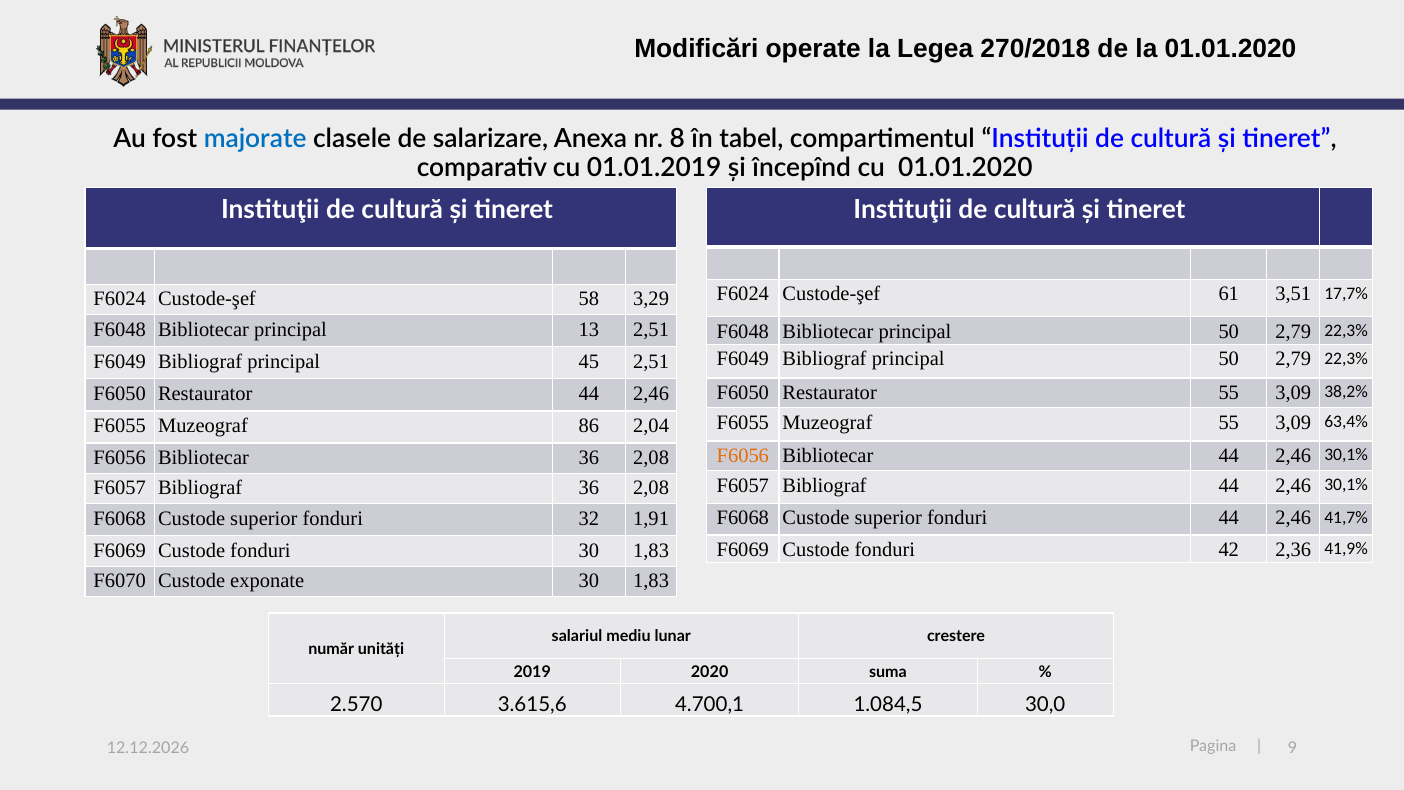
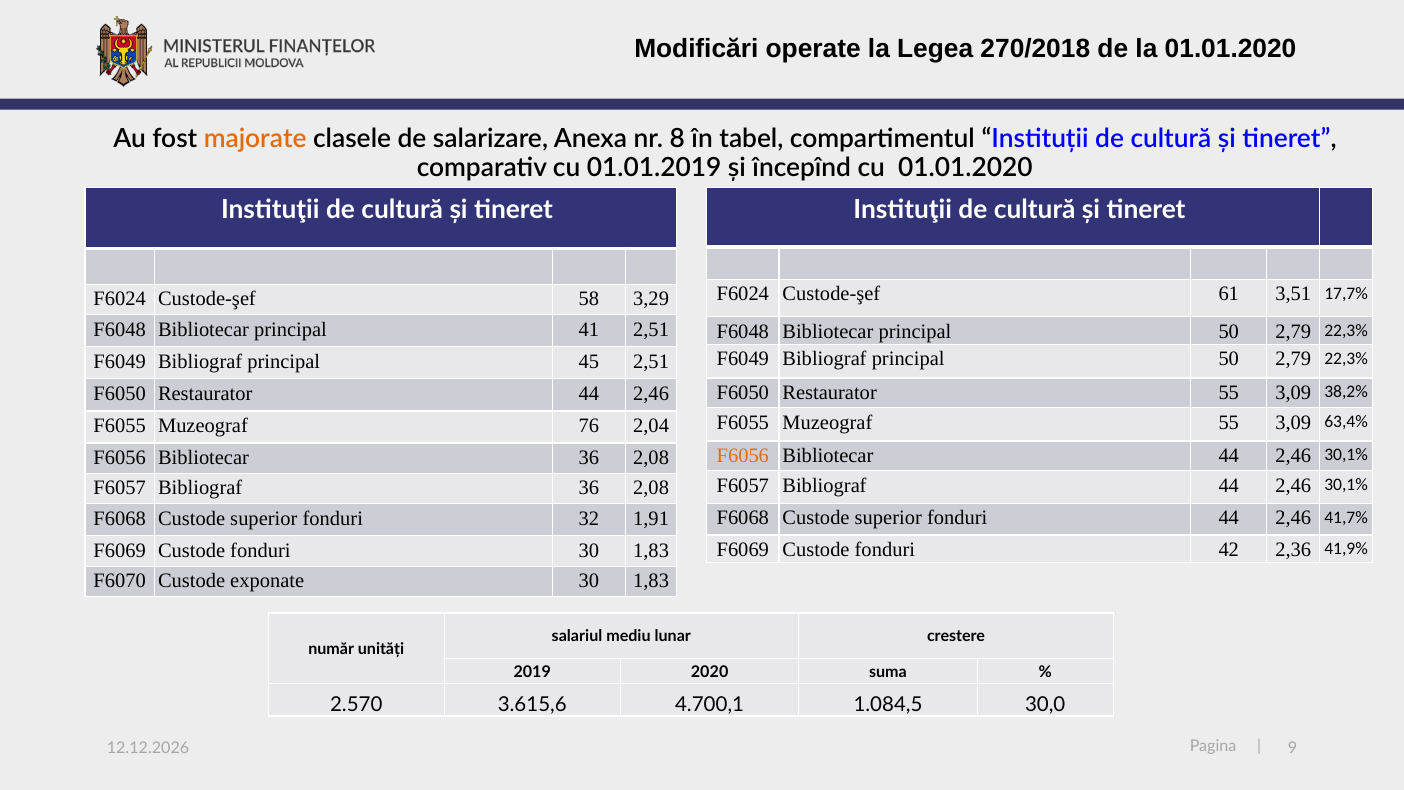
majorate colour: blue -> orange
13: 13 -> 41
86: 86 -> 76
